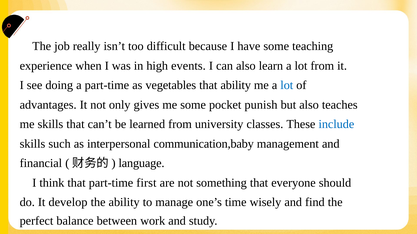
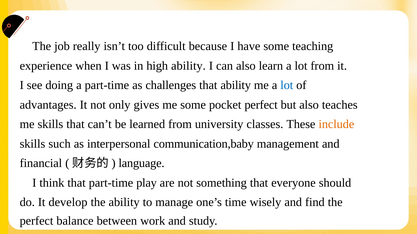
high events: events -> ability
vegetables: vegetables -> challenges
pocket punish: punish -> perfect
include colour: blue -> orange
first: first -> play
